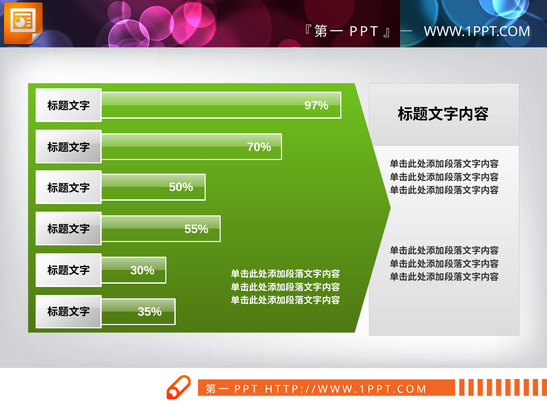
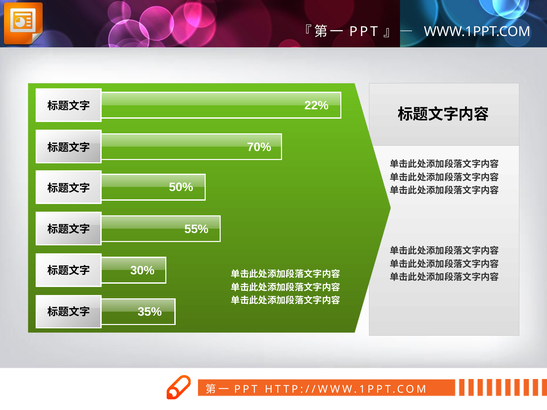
97%: 97% -> 22%
